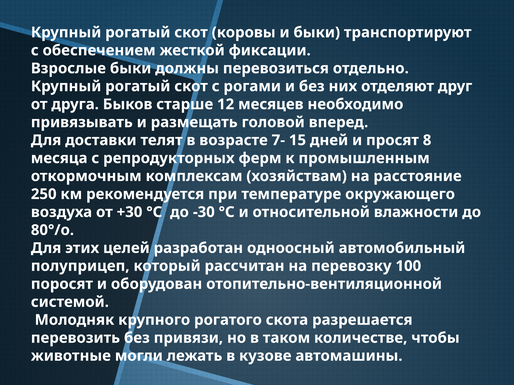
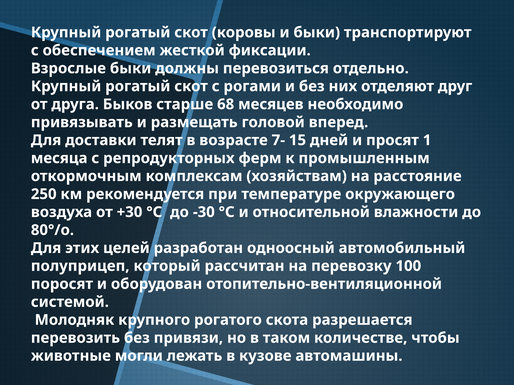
12: 12 -> 68
8: 8 -> 1
